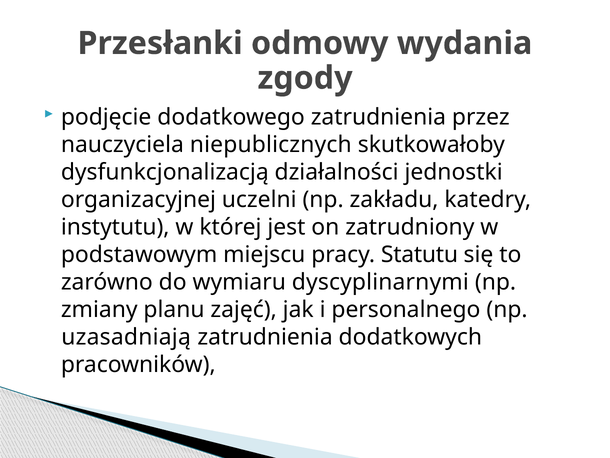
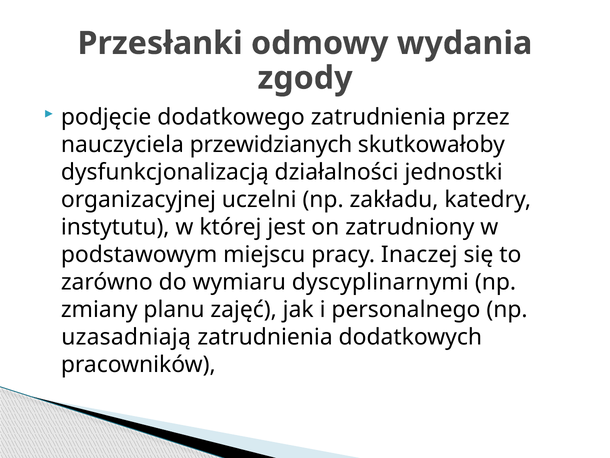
niepublicznych: niepublicznych -> przewidzianych
Statutu: Statutu -> Inaczej
